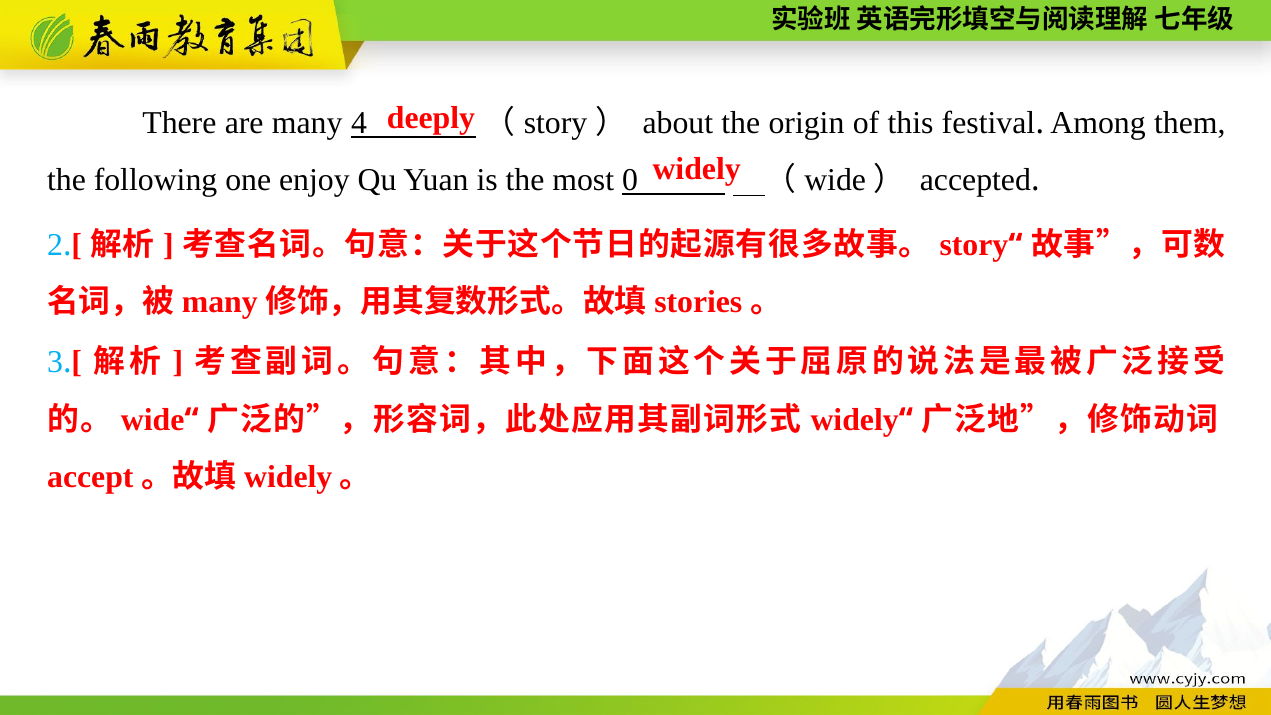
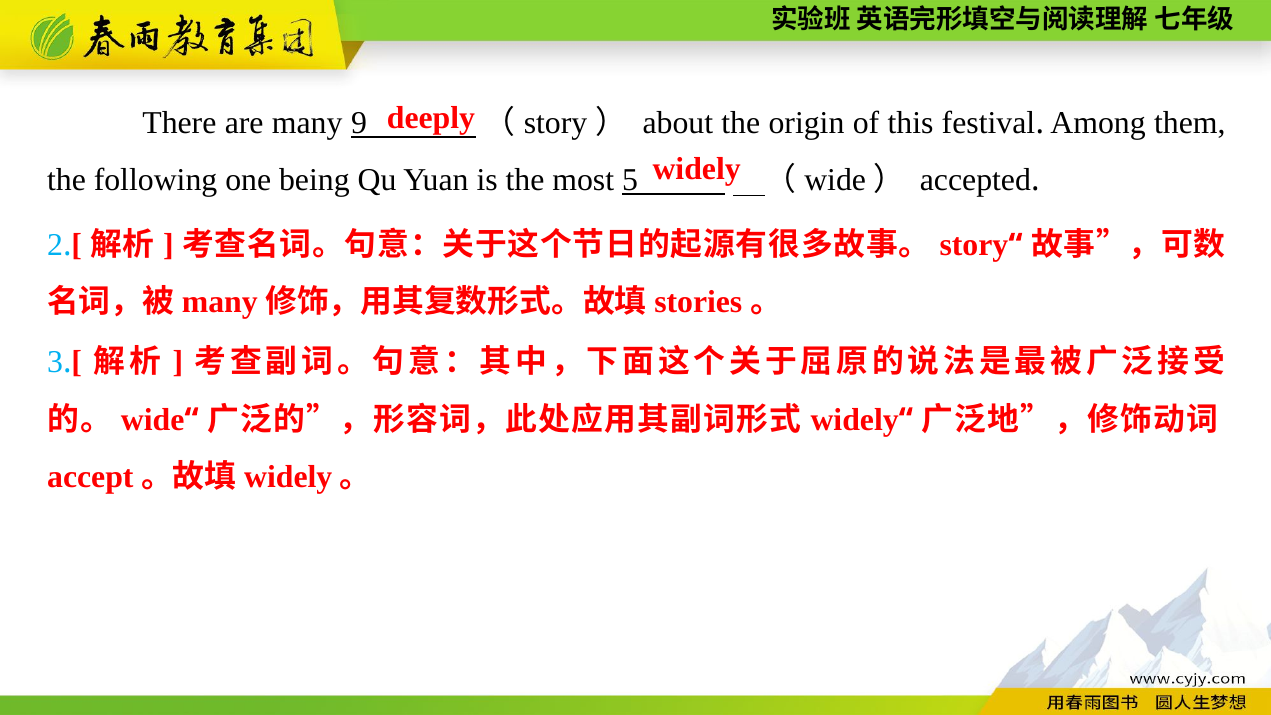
4: 4 -> 9
enjoy: enjoy -> being
0: 0 -> 5
